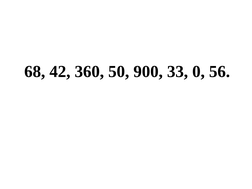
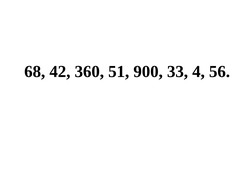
50: 50 -> 51
0: 0 -> 4
